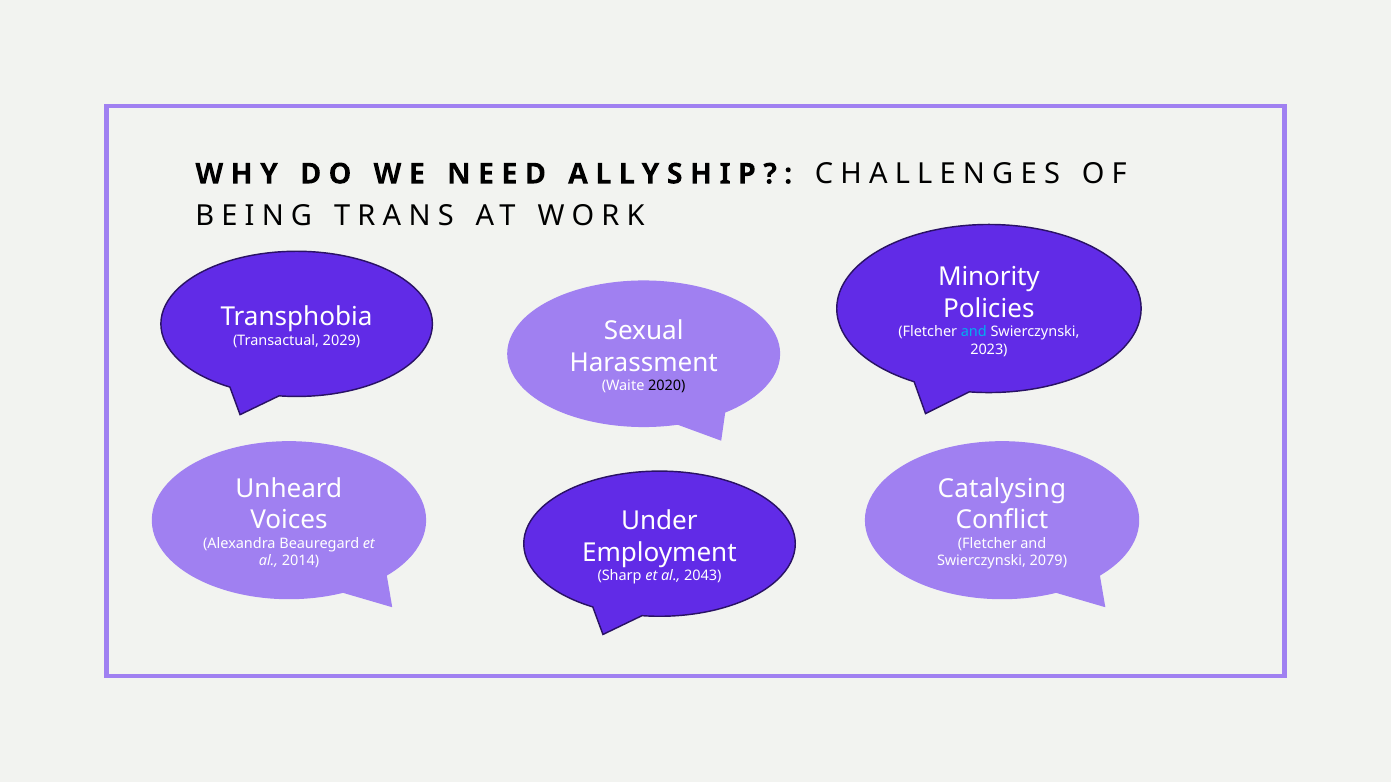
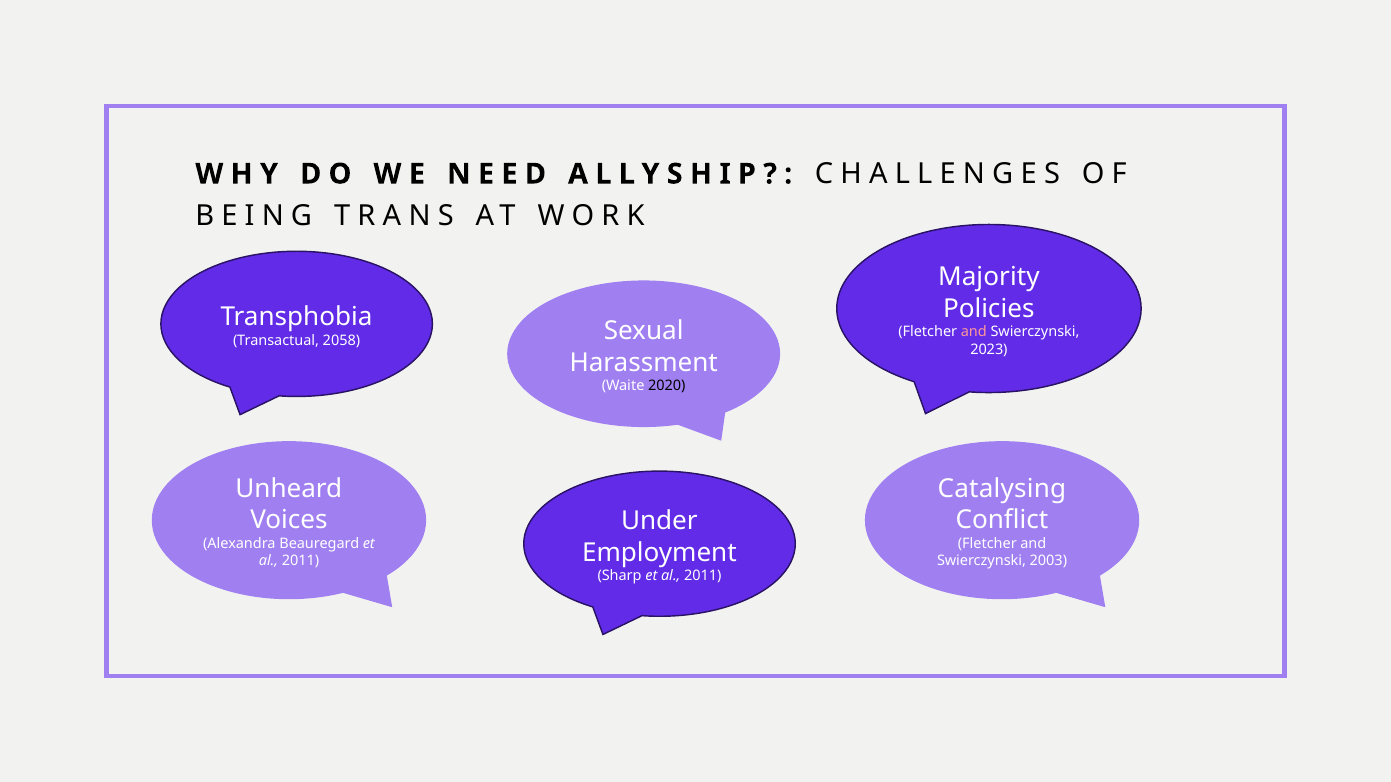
Minority: Minority -> Majority
and at (974, 332) colour: light blue -> pink
2029: 2029 -> 2058
2014 at (300, 561): 2014 -> 2011
2079: 2079 -> 2003
Sharp et al 2043: 2043 -> 2011
